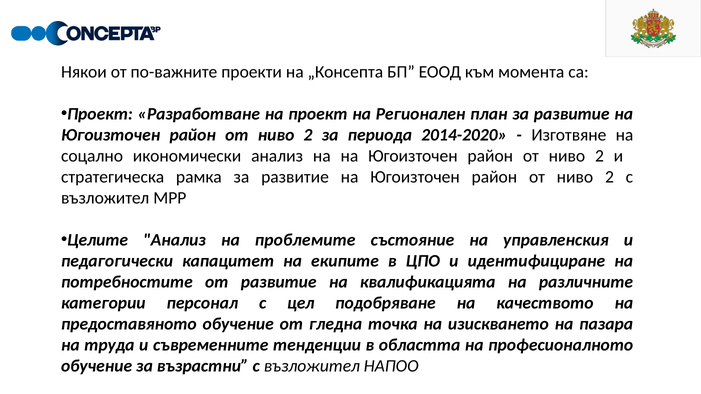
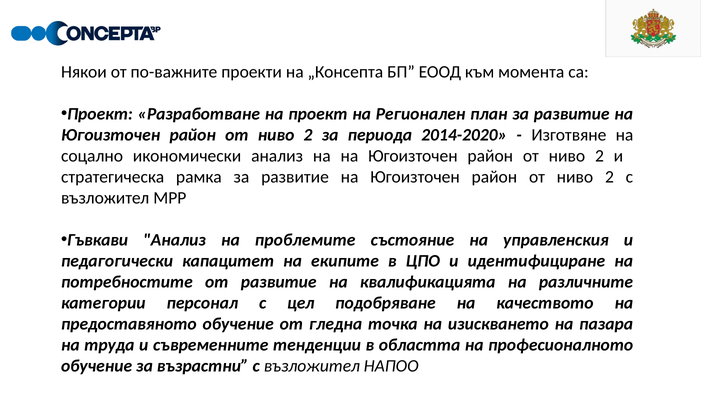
Целите: Целите -> Гъвкави
